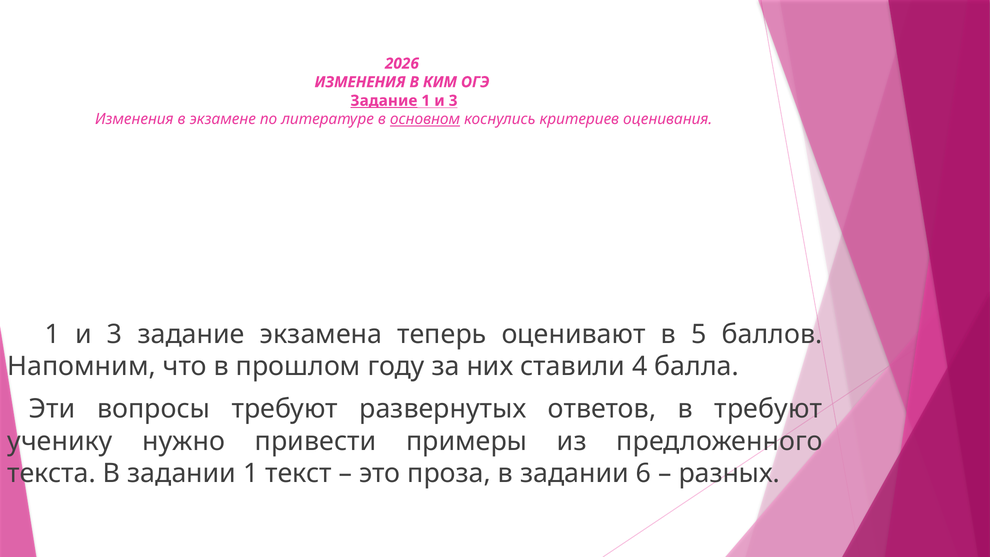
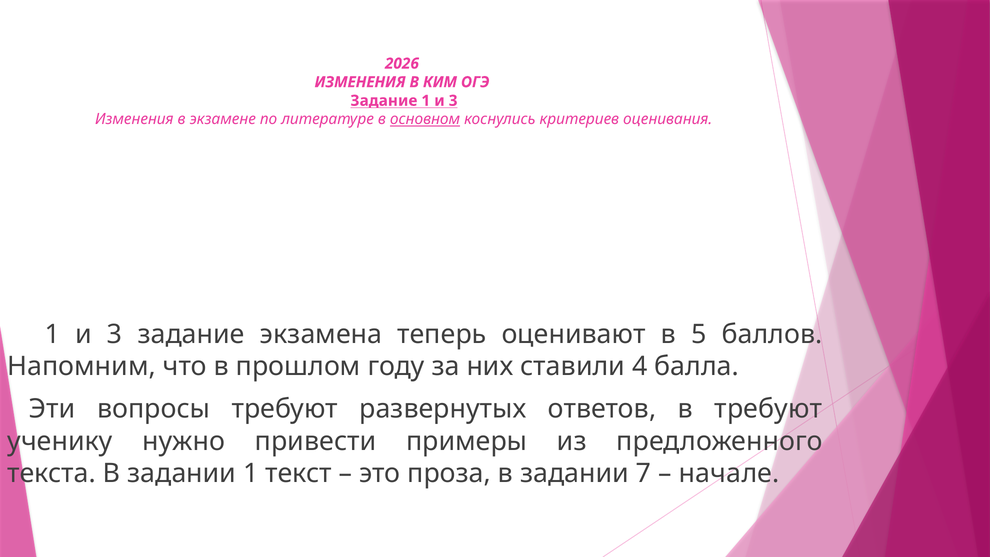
Задание at (384, 101) underline: present -> none
6: 6 -> 7
разных: разных -> начале
